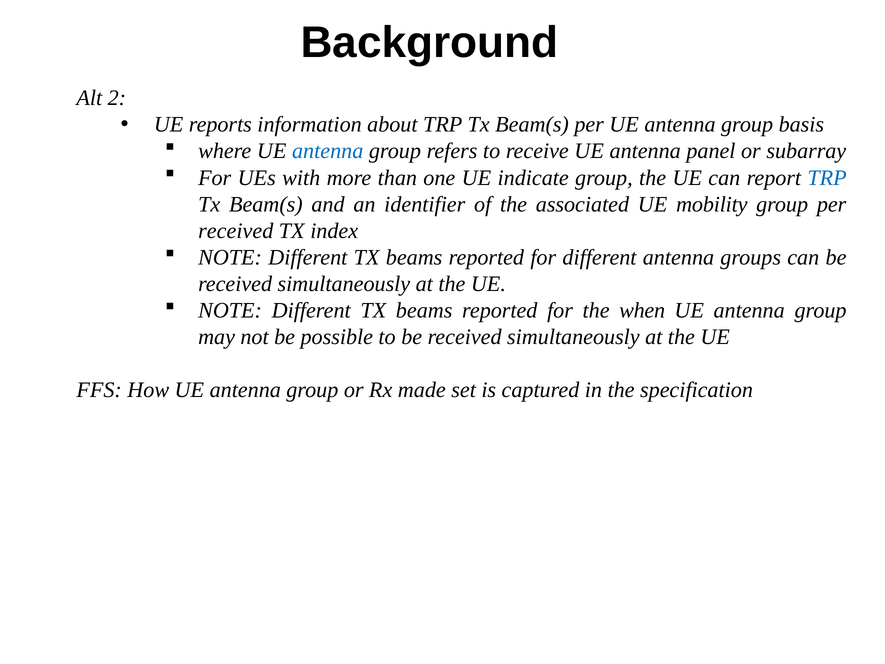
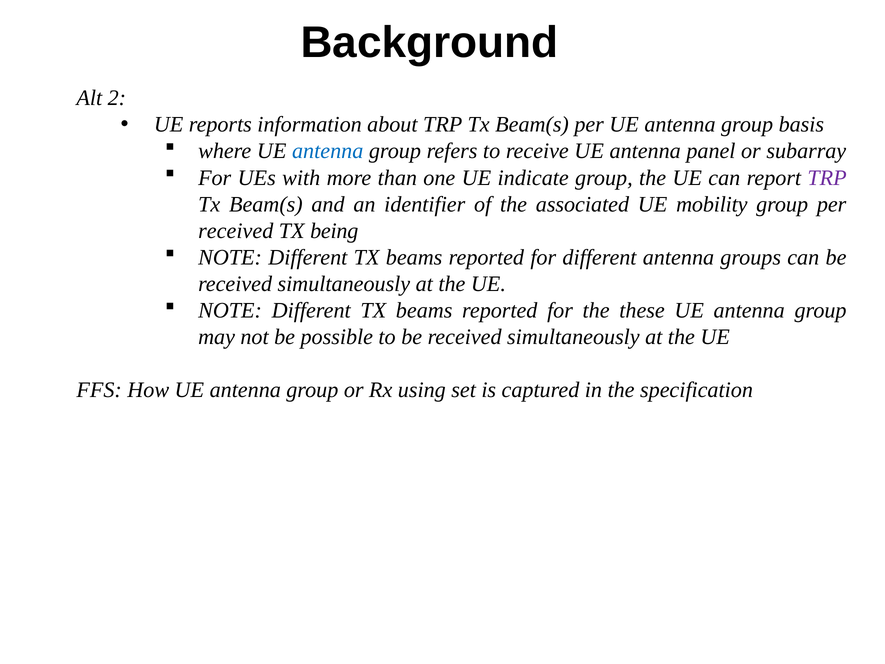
TRP at (827, 178) colour: blue -> purple
index: index -> being
when: when -> these
made: made -> using
